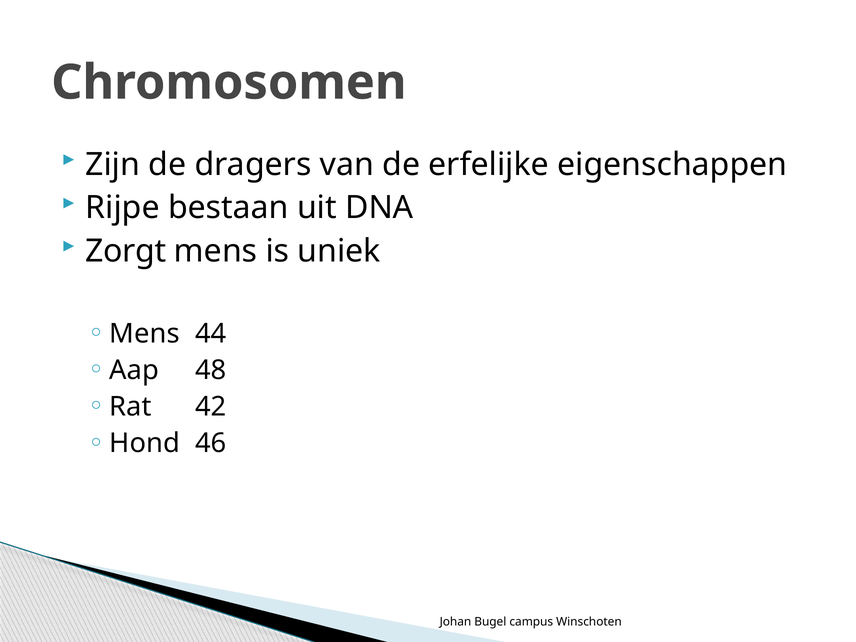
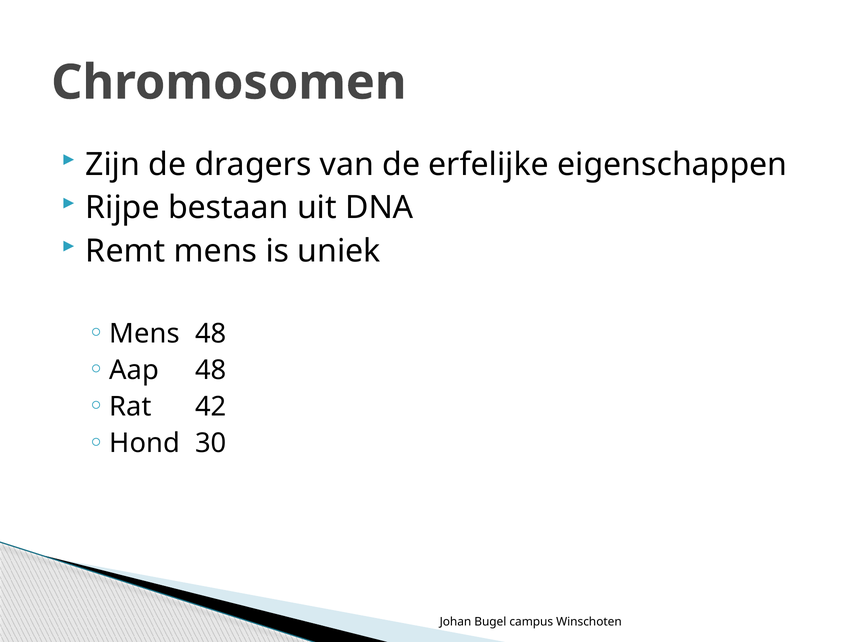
Zorgt: Zorgt -> Remt
Mens 44: 44 -> 48
46: 46 -> 30
